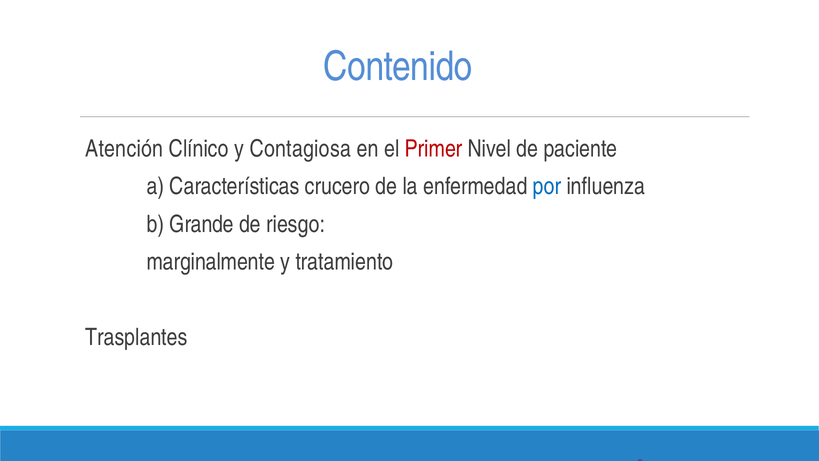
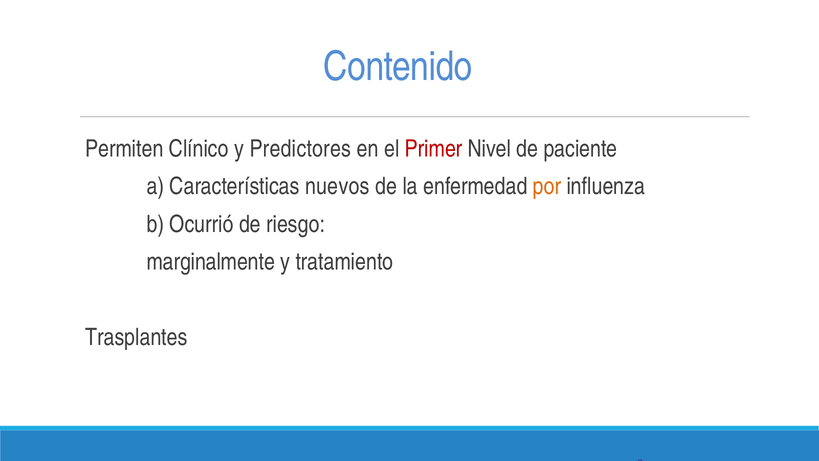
Atención: Atención -> Permiten
Contagiosa: Contagiosa -> Predictores
crucero: crucero -> nuevos
por colour: blue -> orange
Grande: Grande -> Ocurrió
